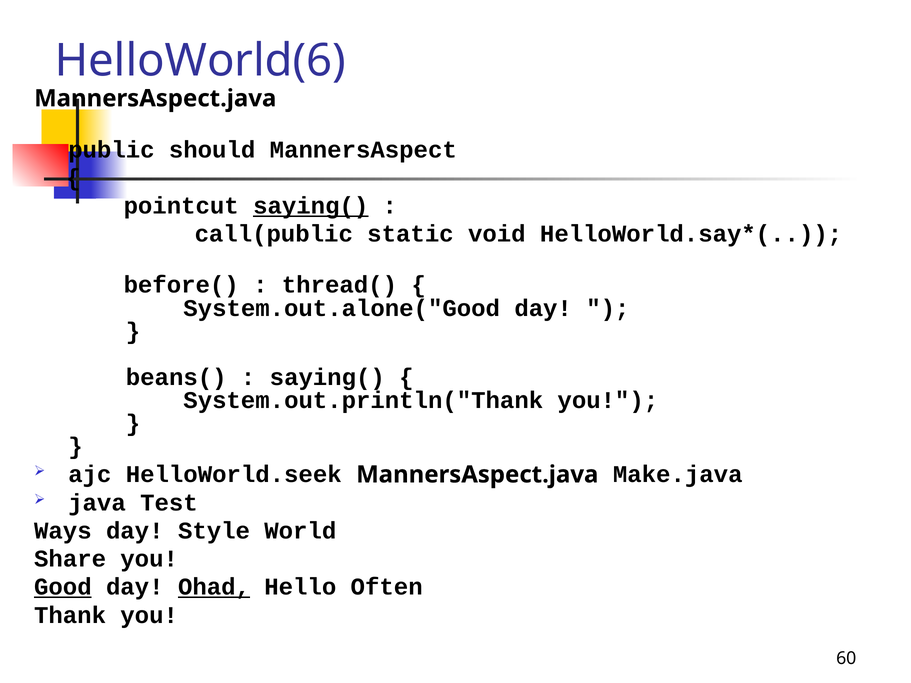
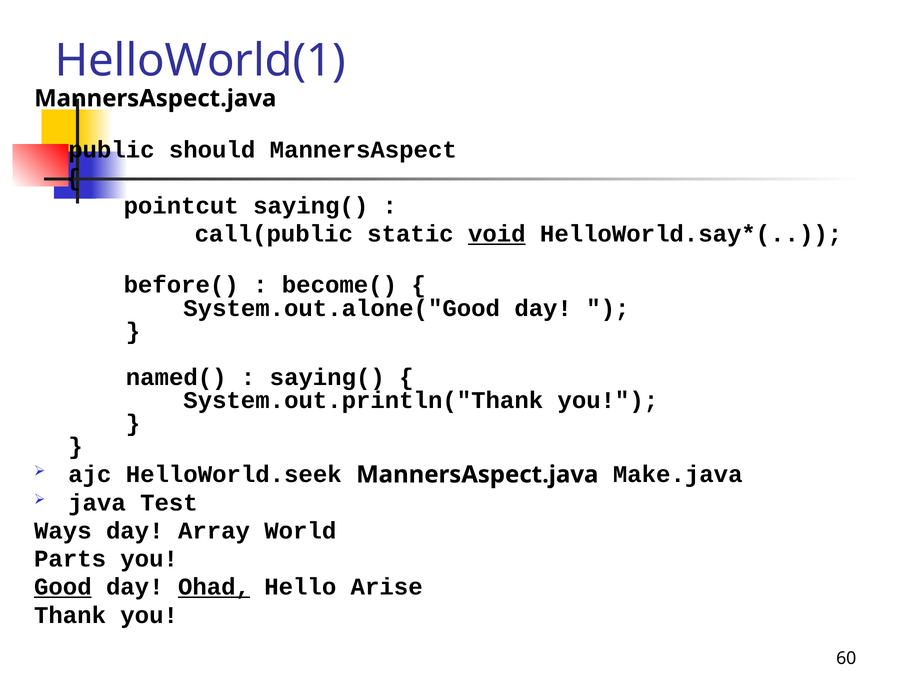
HelloWorld(6: HelloWorld(6 -> HelloWorld(1
saying( at (311, 206) underline: present -> none
void underline: none -> present
thread(: thread( -> become(
beans(: beans( -> named(
Style: Style -> Array
Share: Share -> Parts
Often: Often -> Arise
